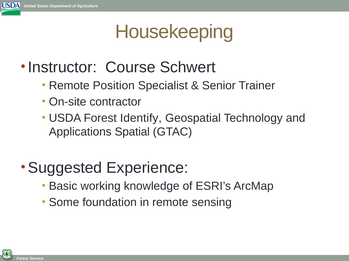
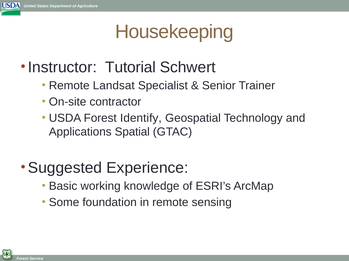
Course: Course -> Tutorial
Position: Position -> Landsat
